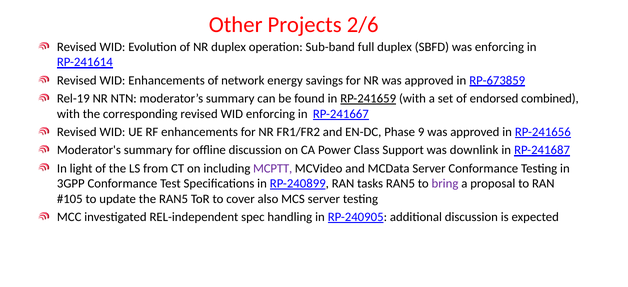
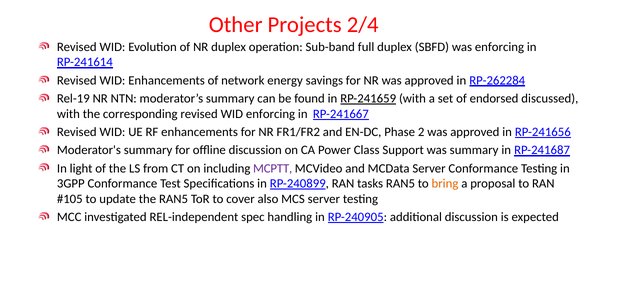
2/6: 2/6 -> 2/4
RP-673859: RP-673859 -> RP-262284
combined: combined -> discussed
9: 9 -> 2
was downlink: downlink -> summary
bring colour: purple -> orange
